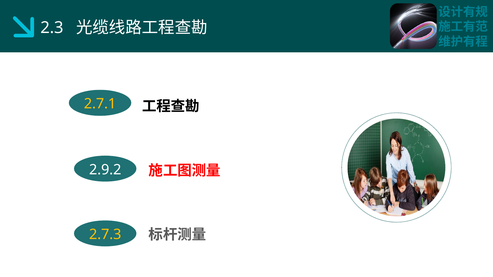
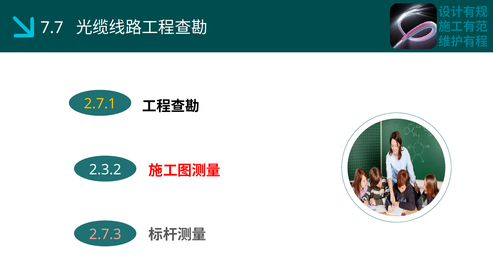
2.3: 2.3 -> 7.7
2.9.2: 2.9.2 -> 2.3.2
2.7.3 colour: yellow -> pink
